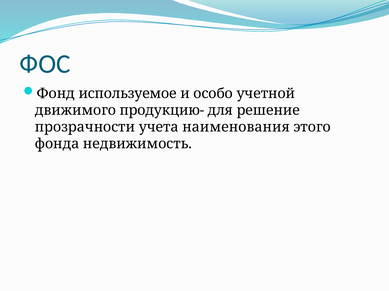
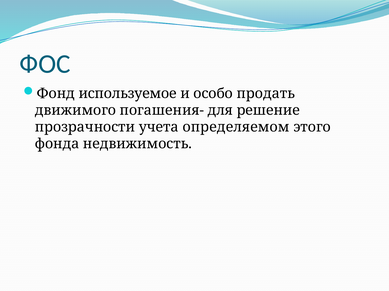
учетной: учетной -> продать
продукцию-: продукцию- -> погашения-
наименования: наименования -> определяемом
